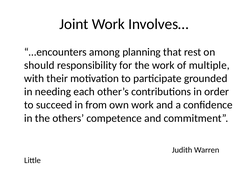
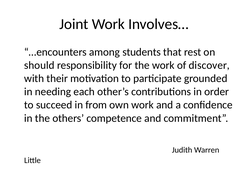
planning: planning -> students
multiple: multiple -> discover
